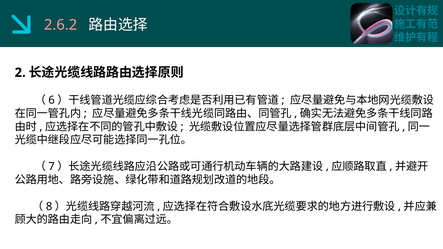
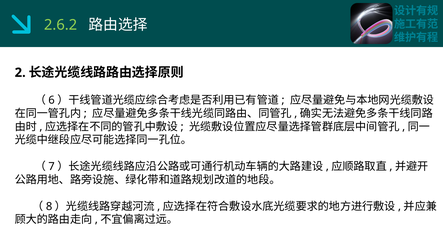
2.6.2 colour: pink -> light green
